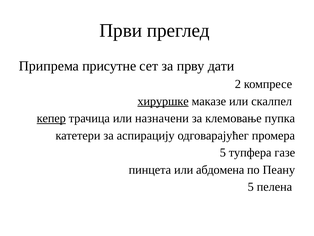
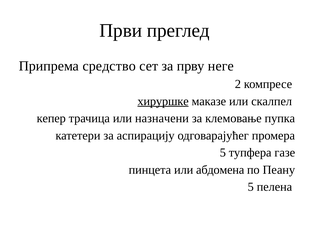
присутне: присутне -> средство
дати: дати -> неге
кепер underline: present -> none
